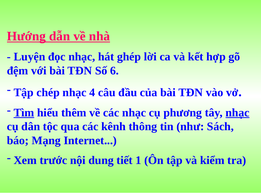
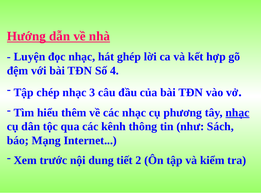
6: 6 -> 4
4: 4 -> 3
Tìm underline: present -> none
1: 1 -> 2
